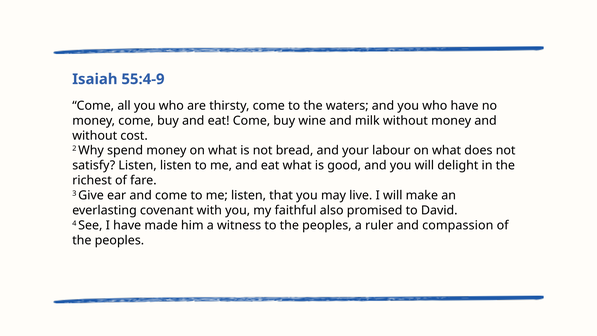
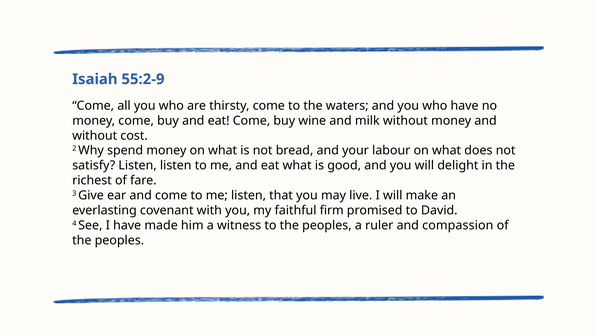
55:4-9: 55:4-9 -> 55:2-9
also: also -> firm
